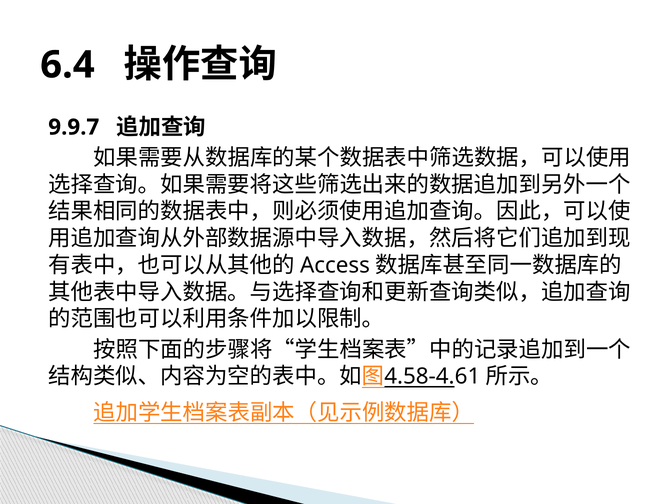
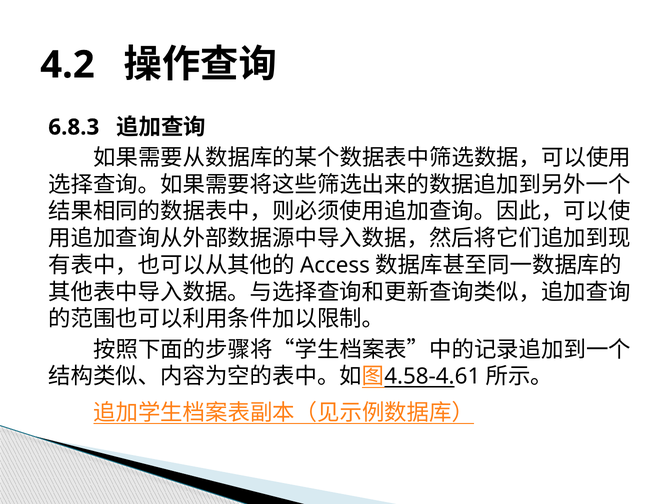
6.4: 6.4 -> 4.2
9.9.7: 9.9.7 -> 6.8.3
